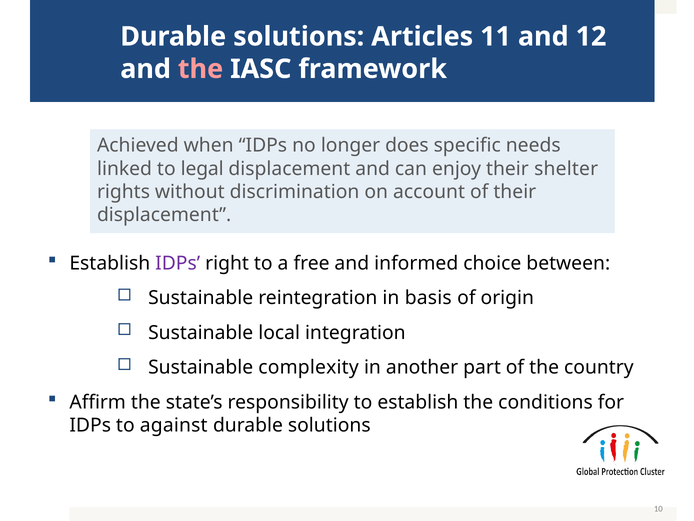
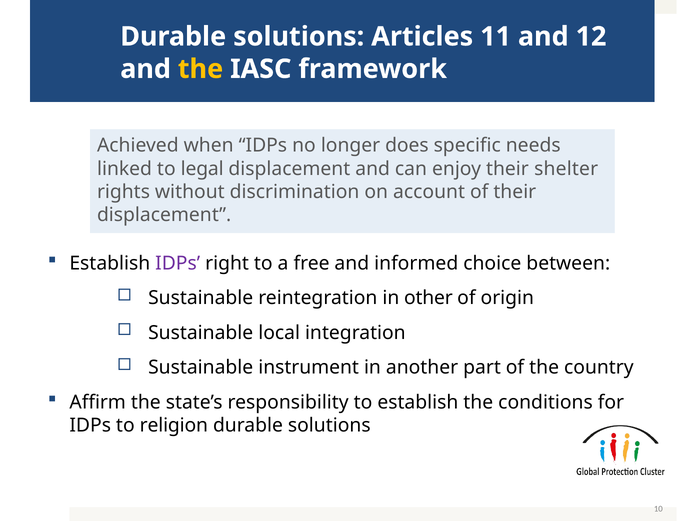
the at (200, 69) colour: pink -> yellow
basis: basis -> other
complexity: complexity -> instrument
against: against -> religion
